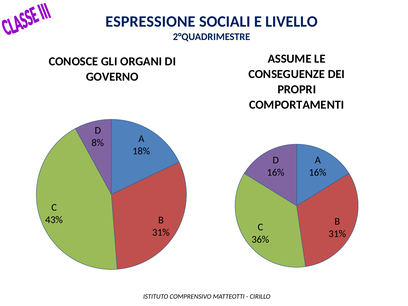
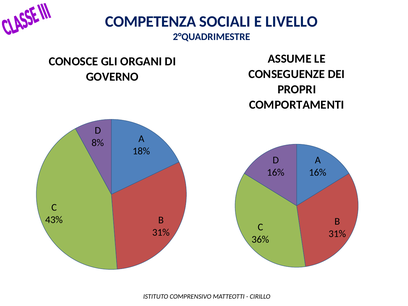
ESPRESSIONE: ESPRESSIONE -> COMPETENZA
